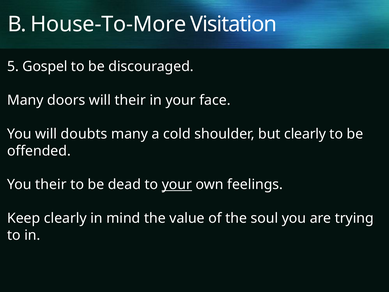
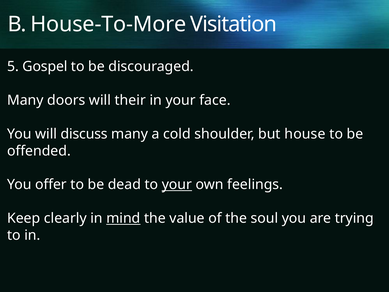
doubts: doubts -> discuss
but clearly: clearly -> house
You their: their -> offer
mind underline: none -> present
